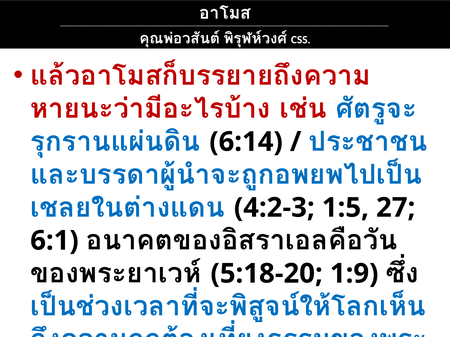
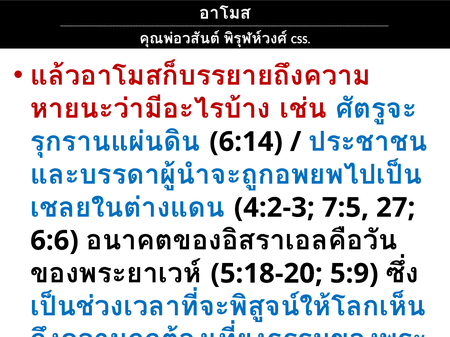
1:5: 1:5 -> 7:5
6:1: 6:1 -> 6:6
1:9: 1:9 -> 5:9
